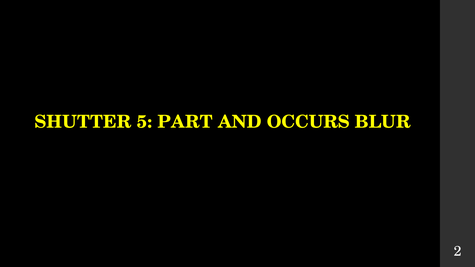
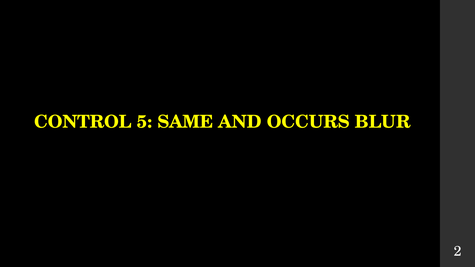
SHUTTER: SHUTTER -> CONTROL
PART: PART -> SAME
